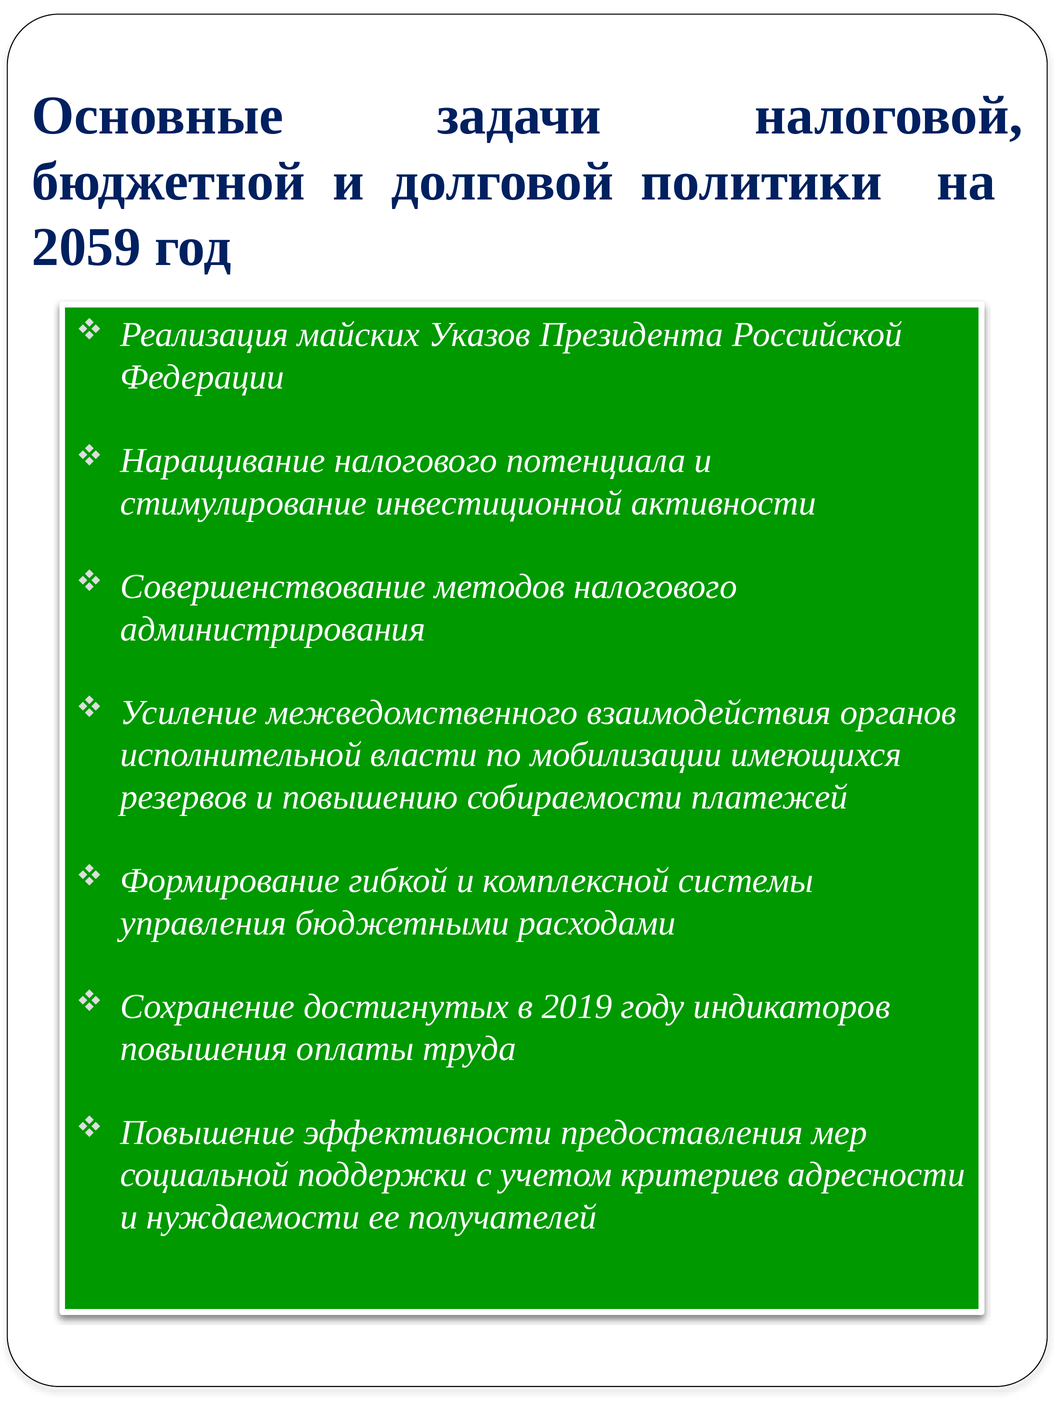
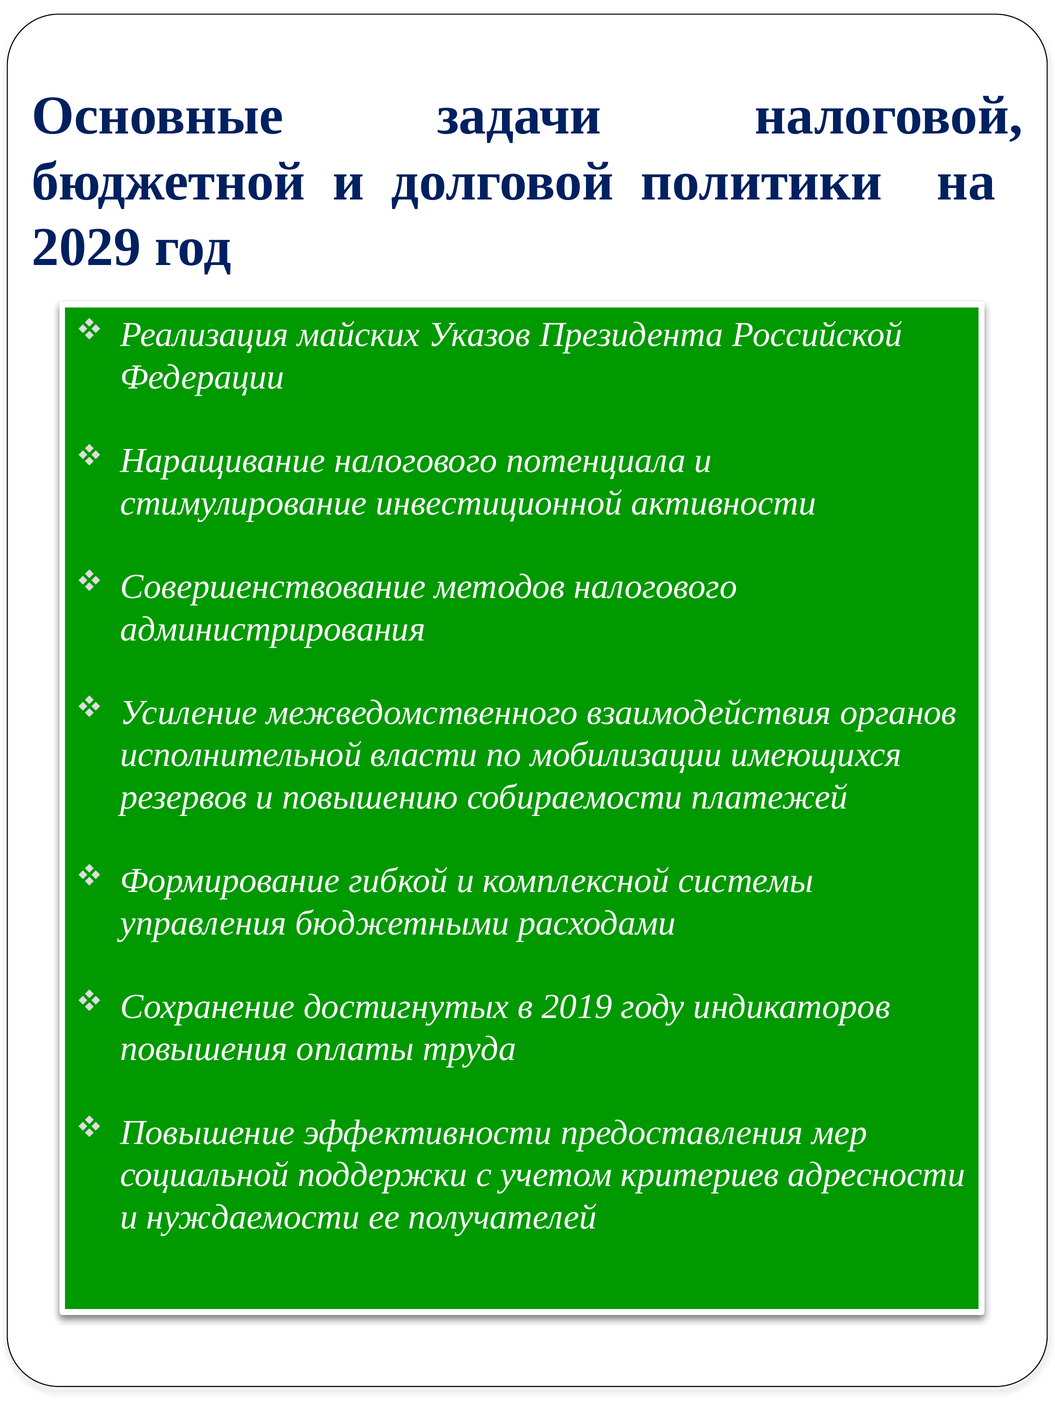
2059: 2059 -> 2029
